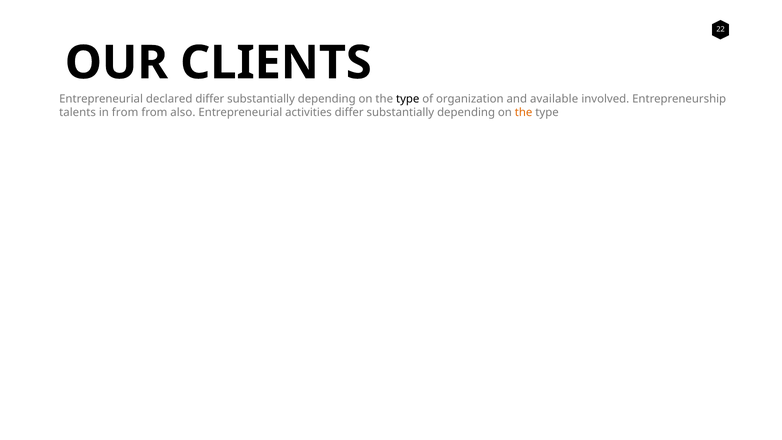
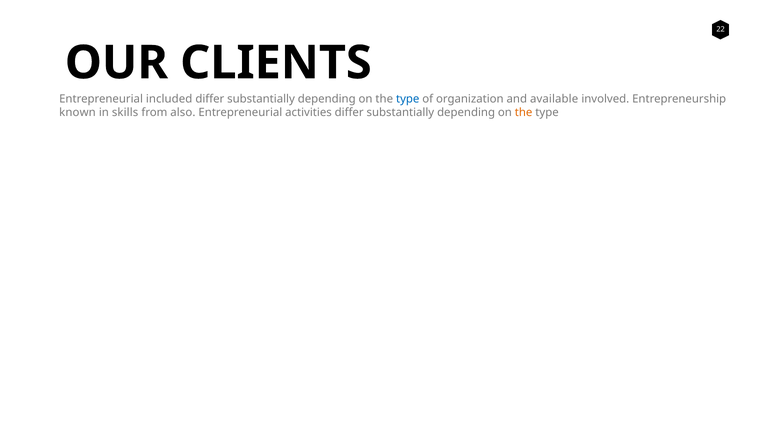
declared: declared -> included
type at (408, 99) colour: black -> blue
talents: talents -> known
in from: from -> skills
